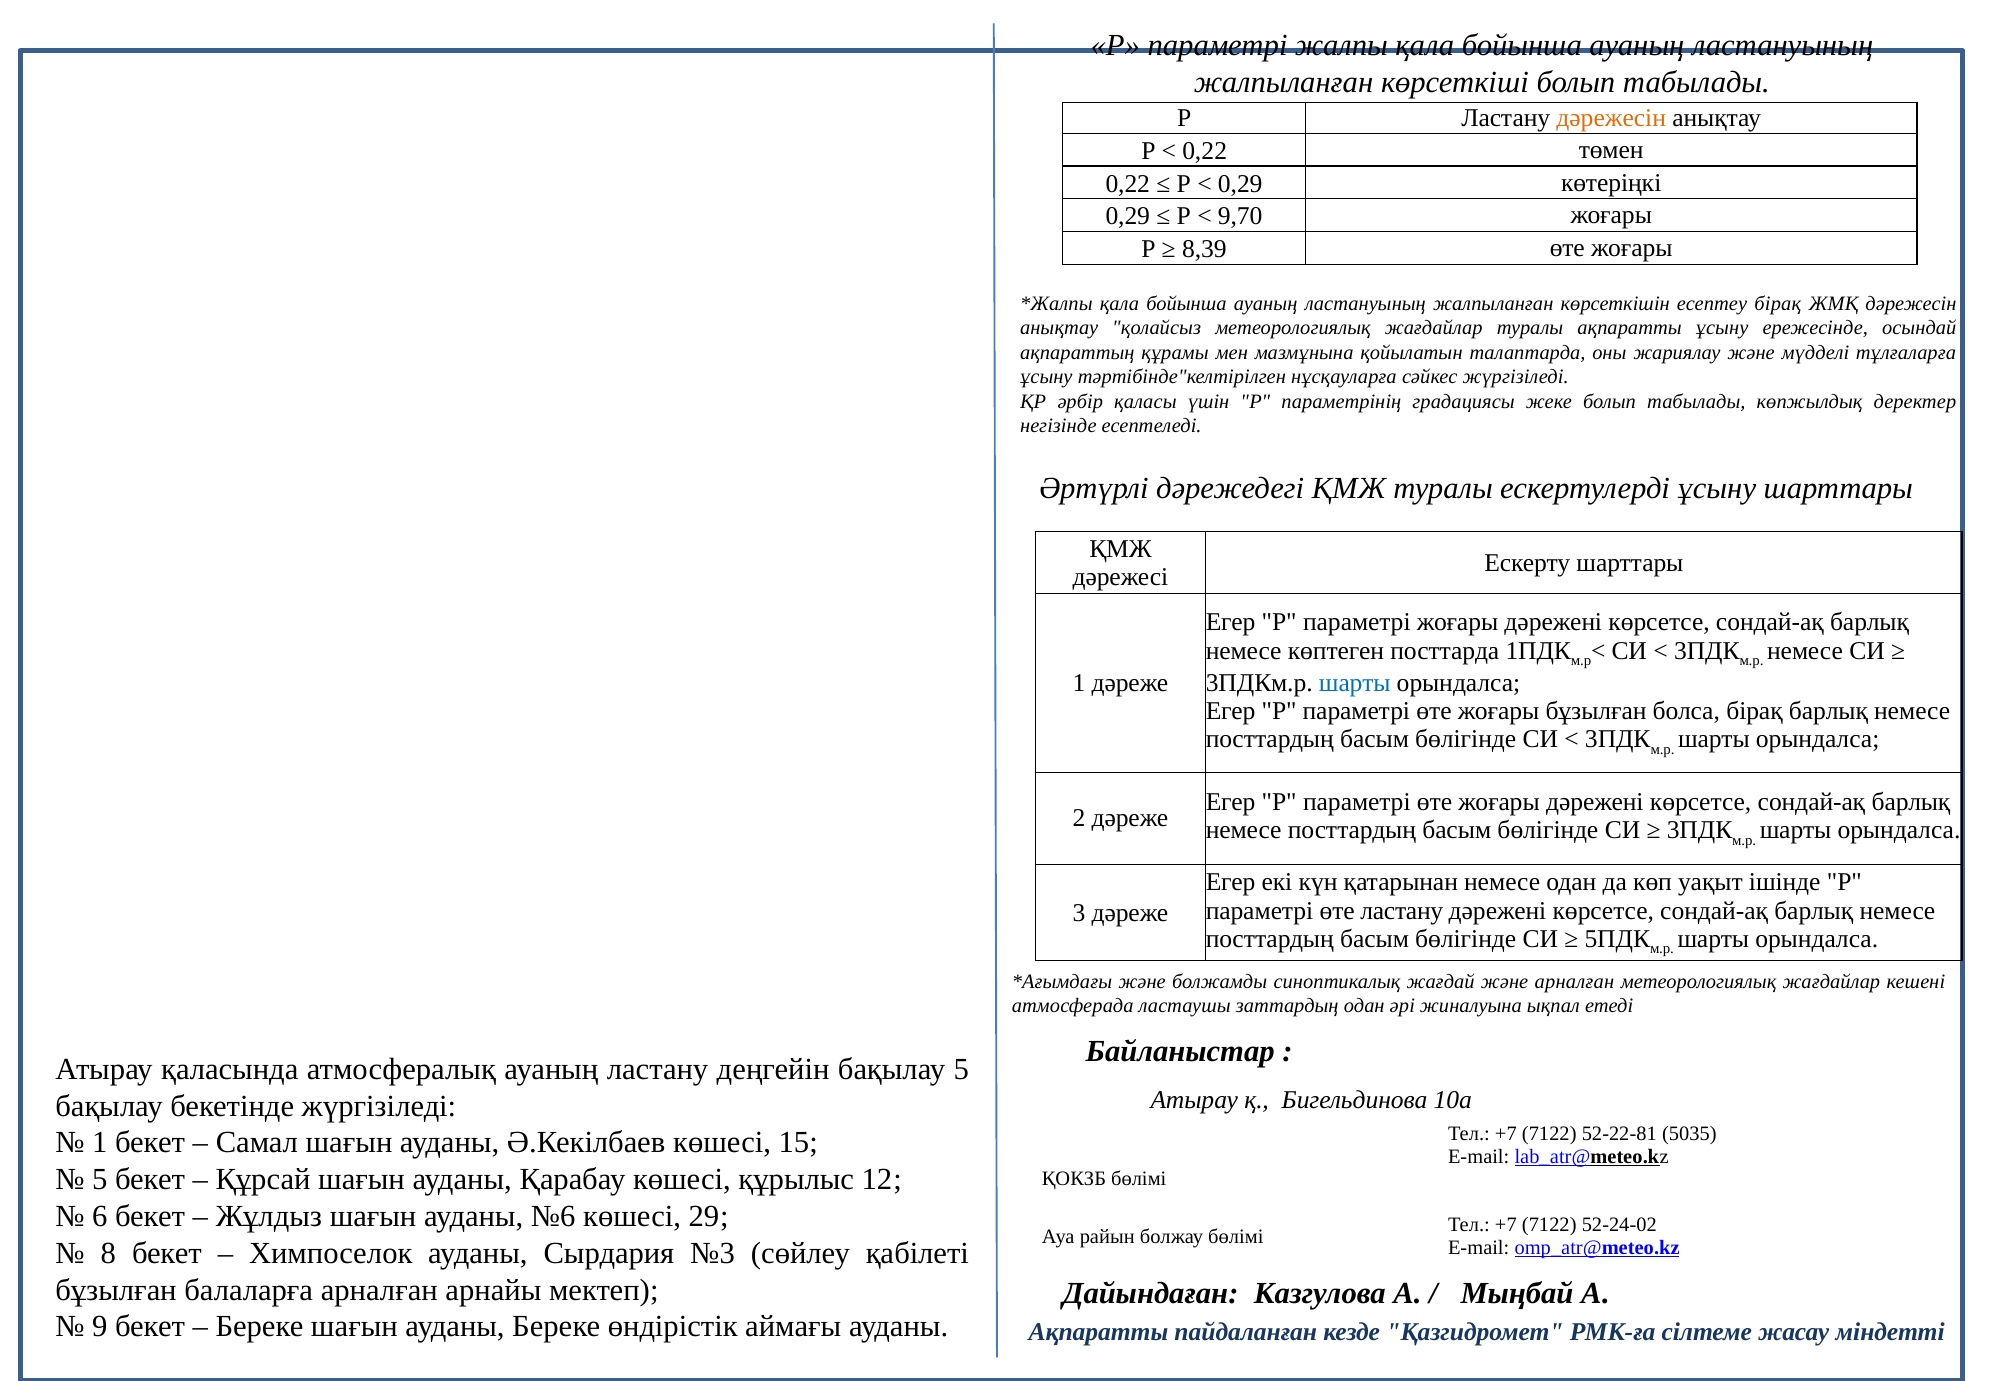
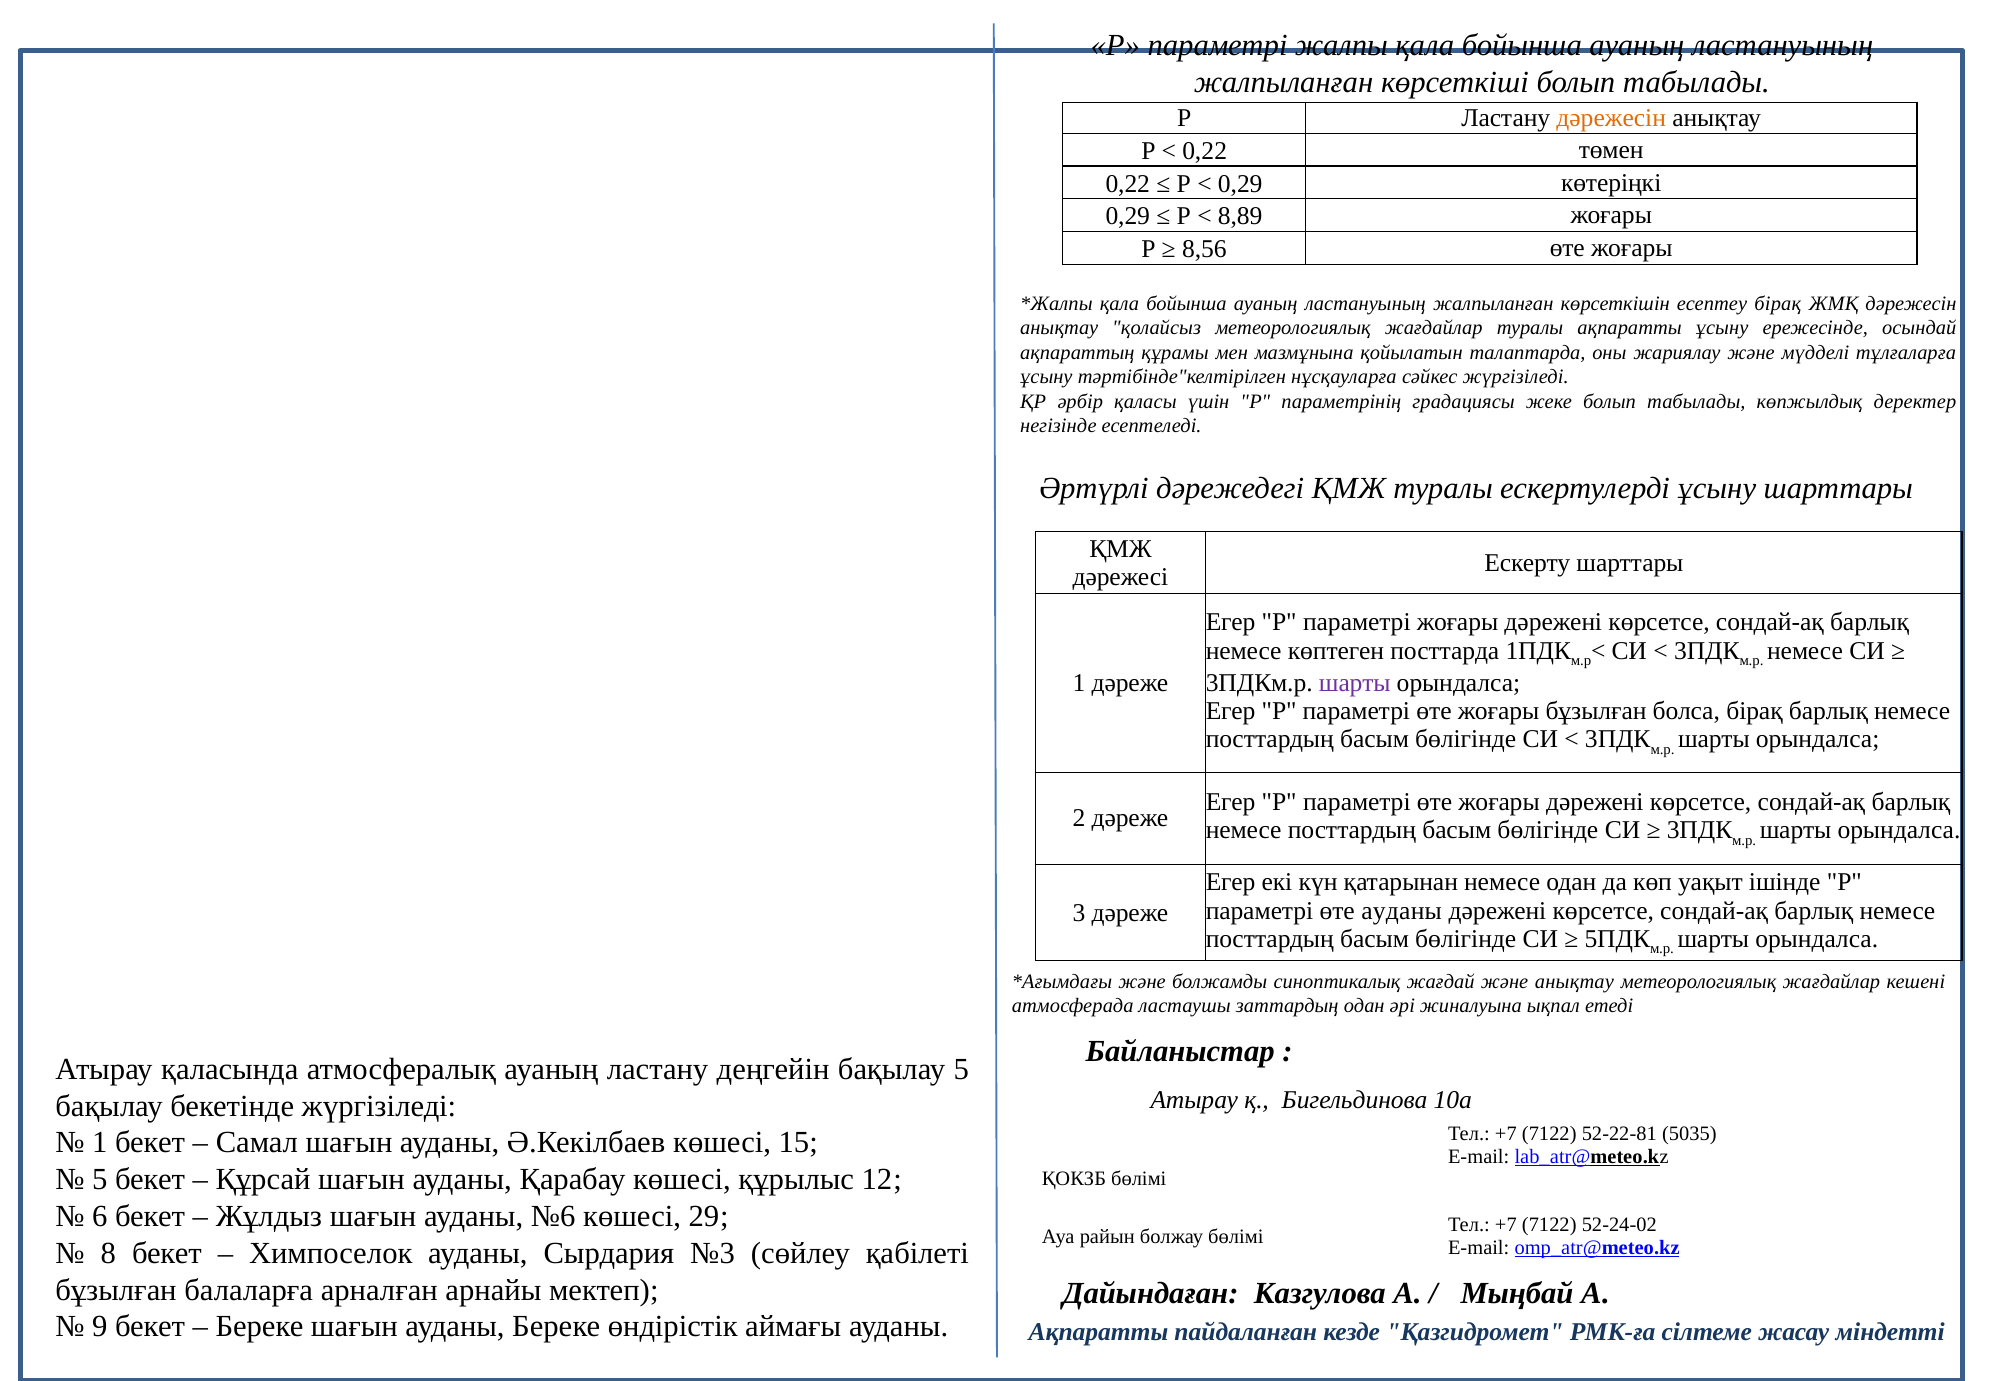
9,70: 9,70 -> 8,89
8,39: 8,39 -> 8,56
шарты at (1355, 683) colour: blue -> purple
өте ластану: ластану -> ауданы
және арналған: арналған -> анықтау
